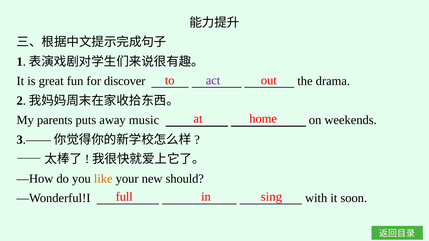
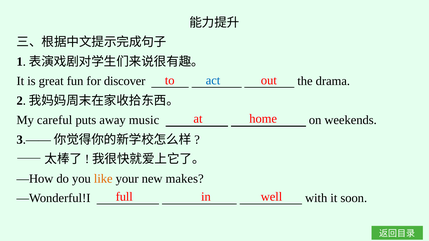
act colour: purple -> blue
parents: parents -> careful
should: should -> makes
sing: sing -> well
